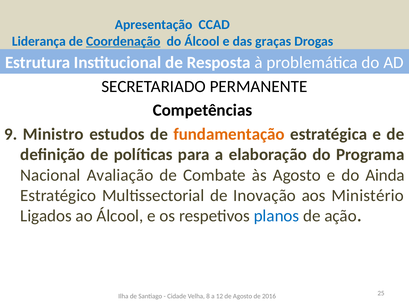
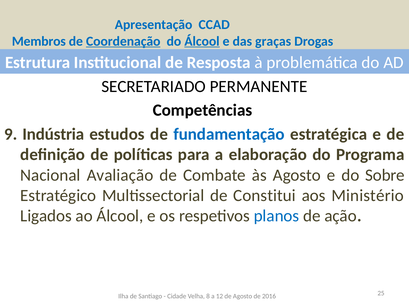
Liderança: Liderança -> Membros
Álcool at (202, 41) underline: none -> present
Ministro: Ministro -> Indústria
fundamentação colour: orange -> blue
Ainda: Ainda -> Sobre
Inovação: Inovação -> Constitui
